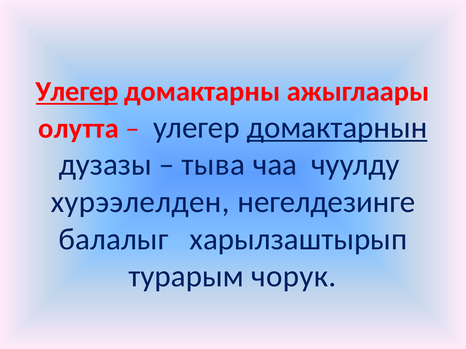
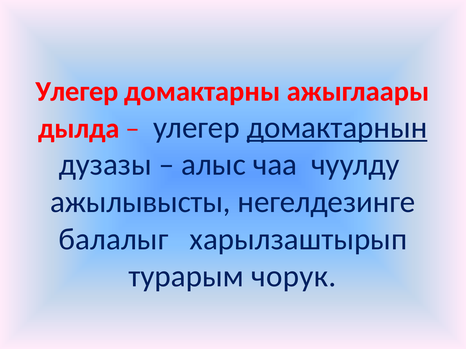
Улегер at (77, 92) underline: present -> none
олутта: олутта -> дылда
тыва: тыва -> алыс
хурээлелден: хурээлелден -> ажылывысты
